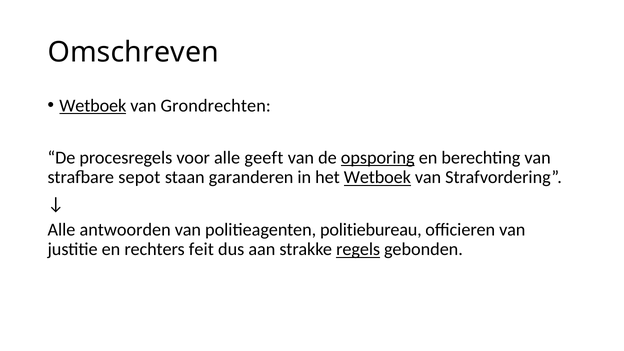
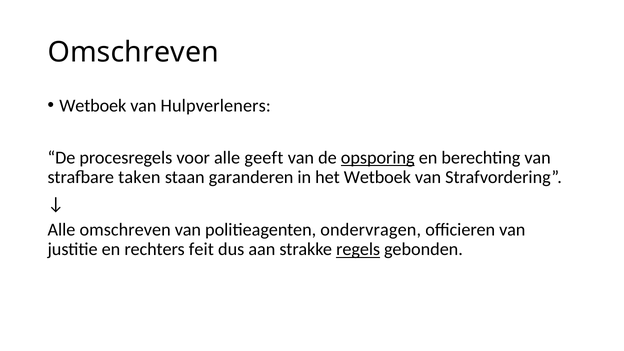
Wetboek at (93, 106) underline: present -> none
Grondrechten: Grondrechten -> Hulpverleners
sepot: sepot -> taken
Wetboek at (377, 177) underline: present -> none
Alle antwoorden: antwoorden -> omschreven
politiebureau: politiebureau -> ondervragen
